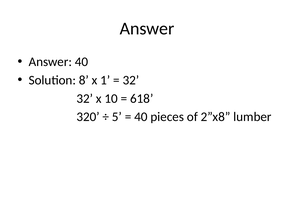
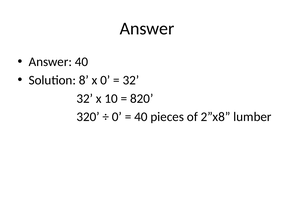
x 1: 1 -> 0
618: 618 -> 820
5 at (117, 117): 5 -> 0
